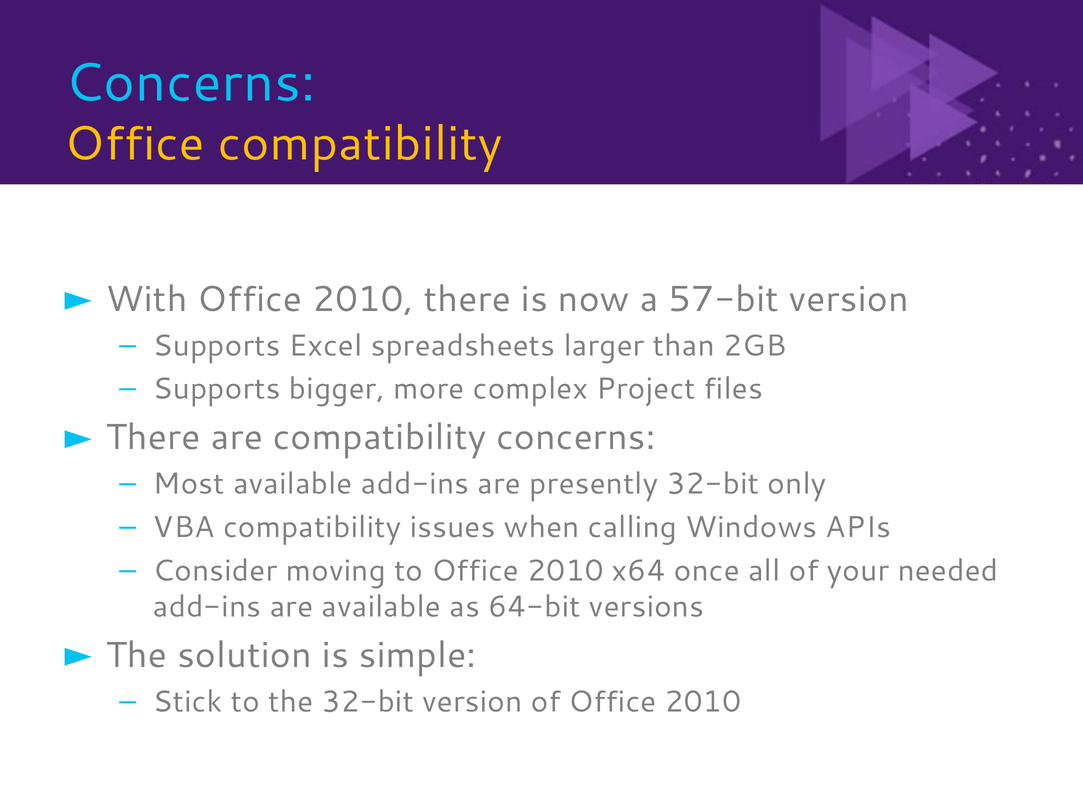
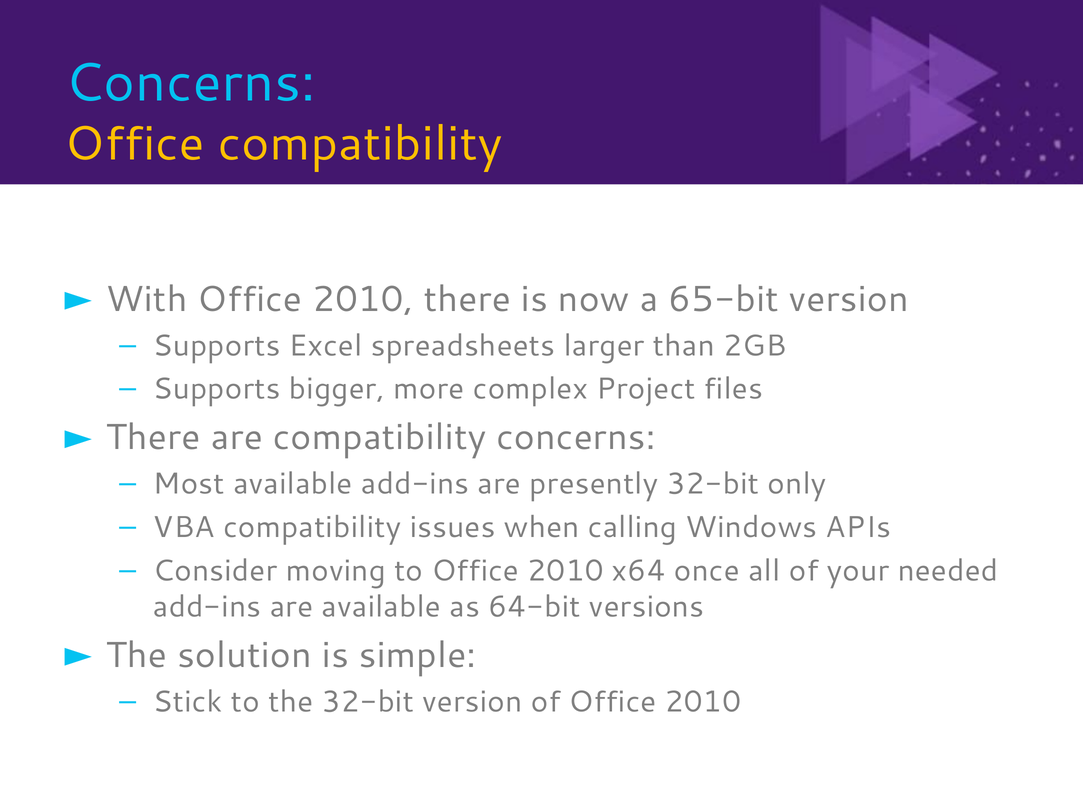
57-bit: 57-bit -> 65-bit
